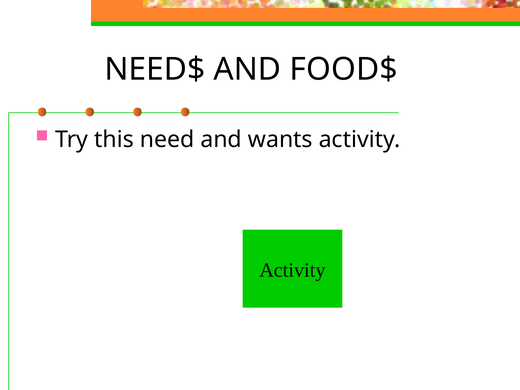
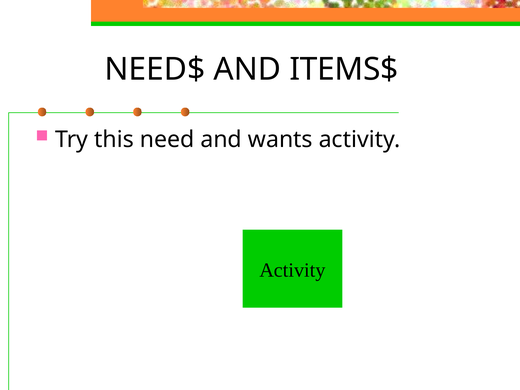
FOOD$: FOOD$ -> ITEMS$
